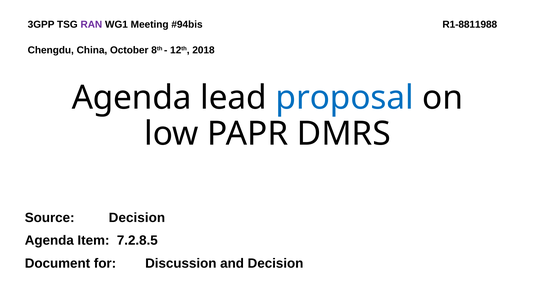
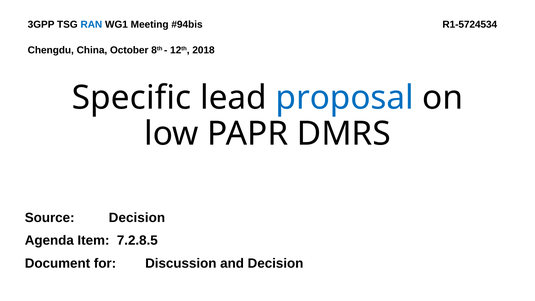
RAN colour: purple -> blue
R1-8811988: R1-8811988 -> R1-5724534
Agenda at (132, 98): Agenda -> Specific
